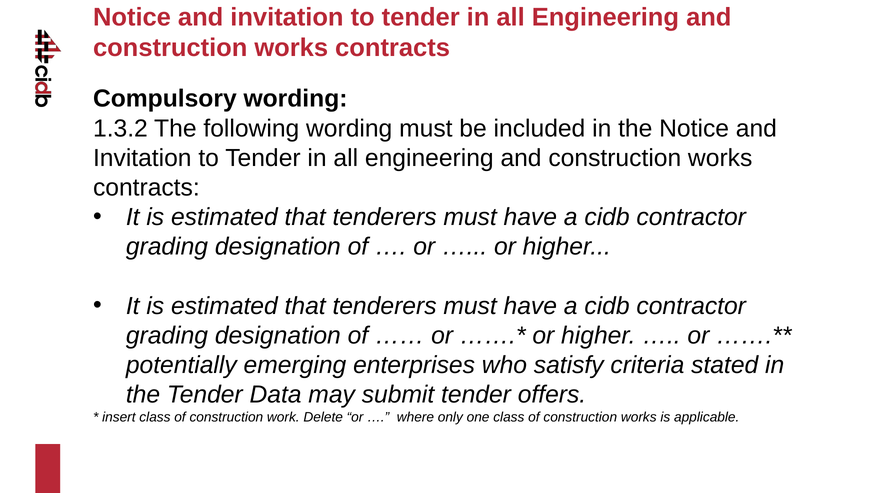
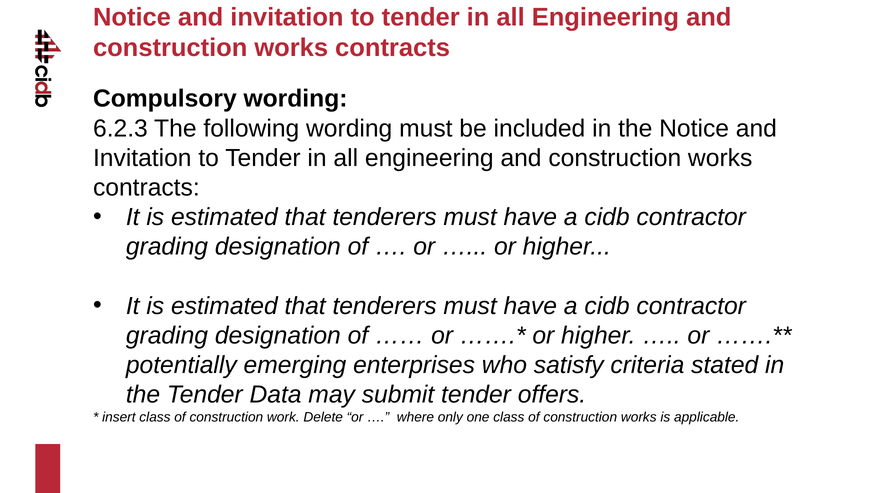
1.3.2: 1.3.2 -> 6.2.3
